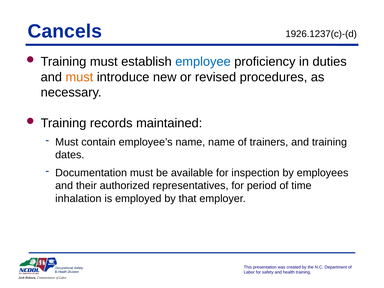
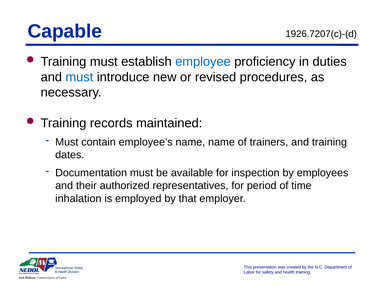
Cancels: Cancels -> Capable
1926.1237(c)-(d: 1926.1237(c)-(d -> 1926.7207(c)-(d
must at (79, 77) colour: orange -> blue
